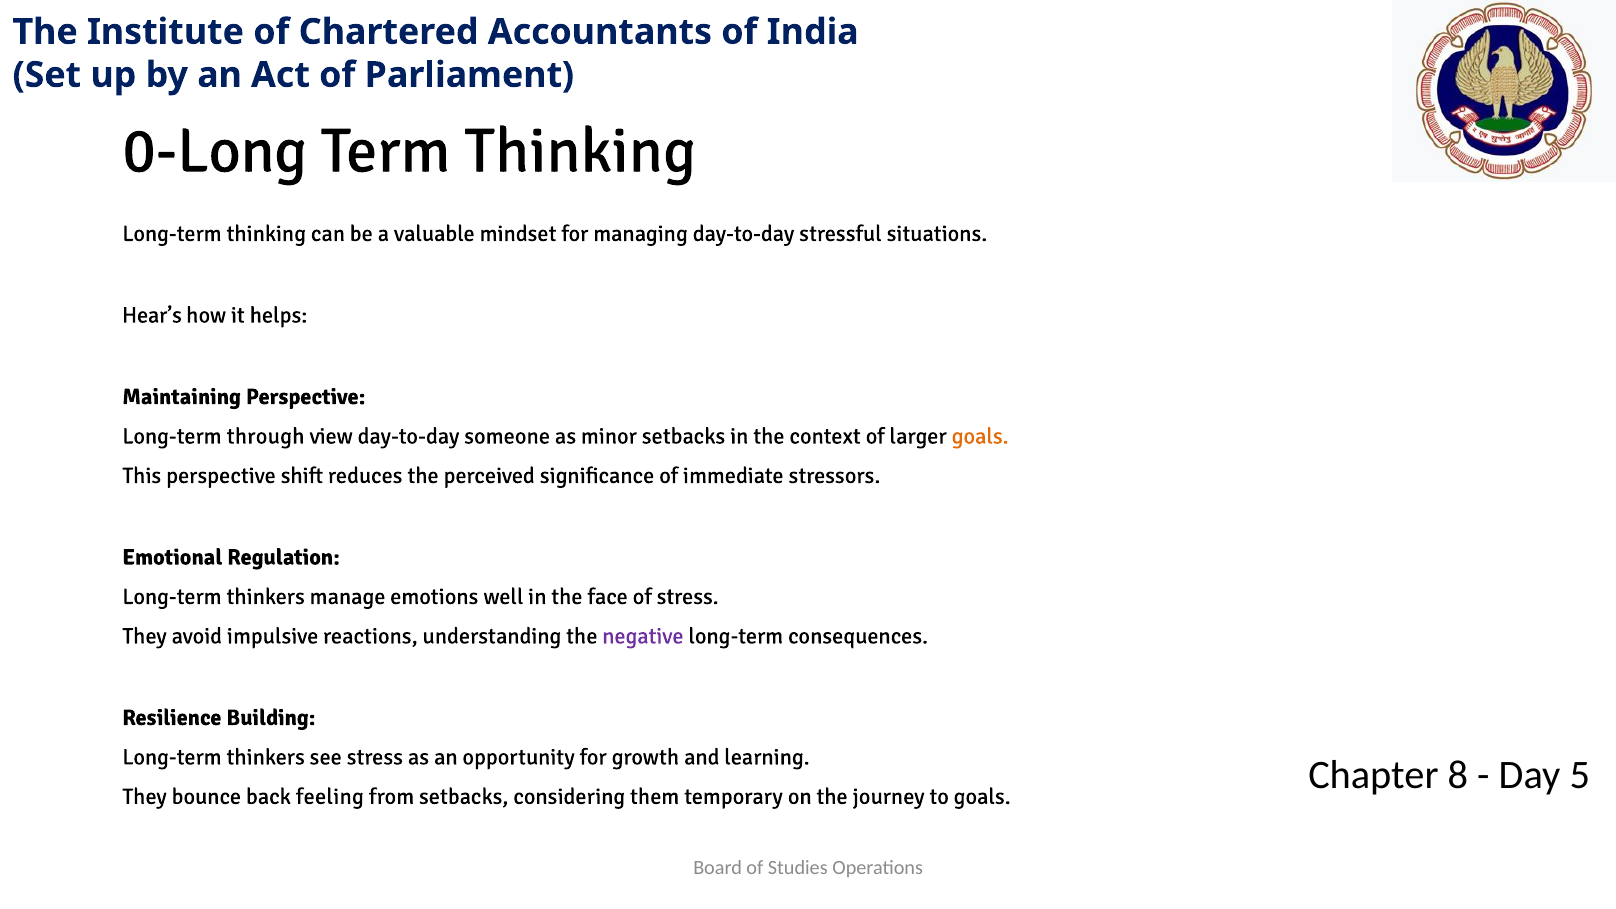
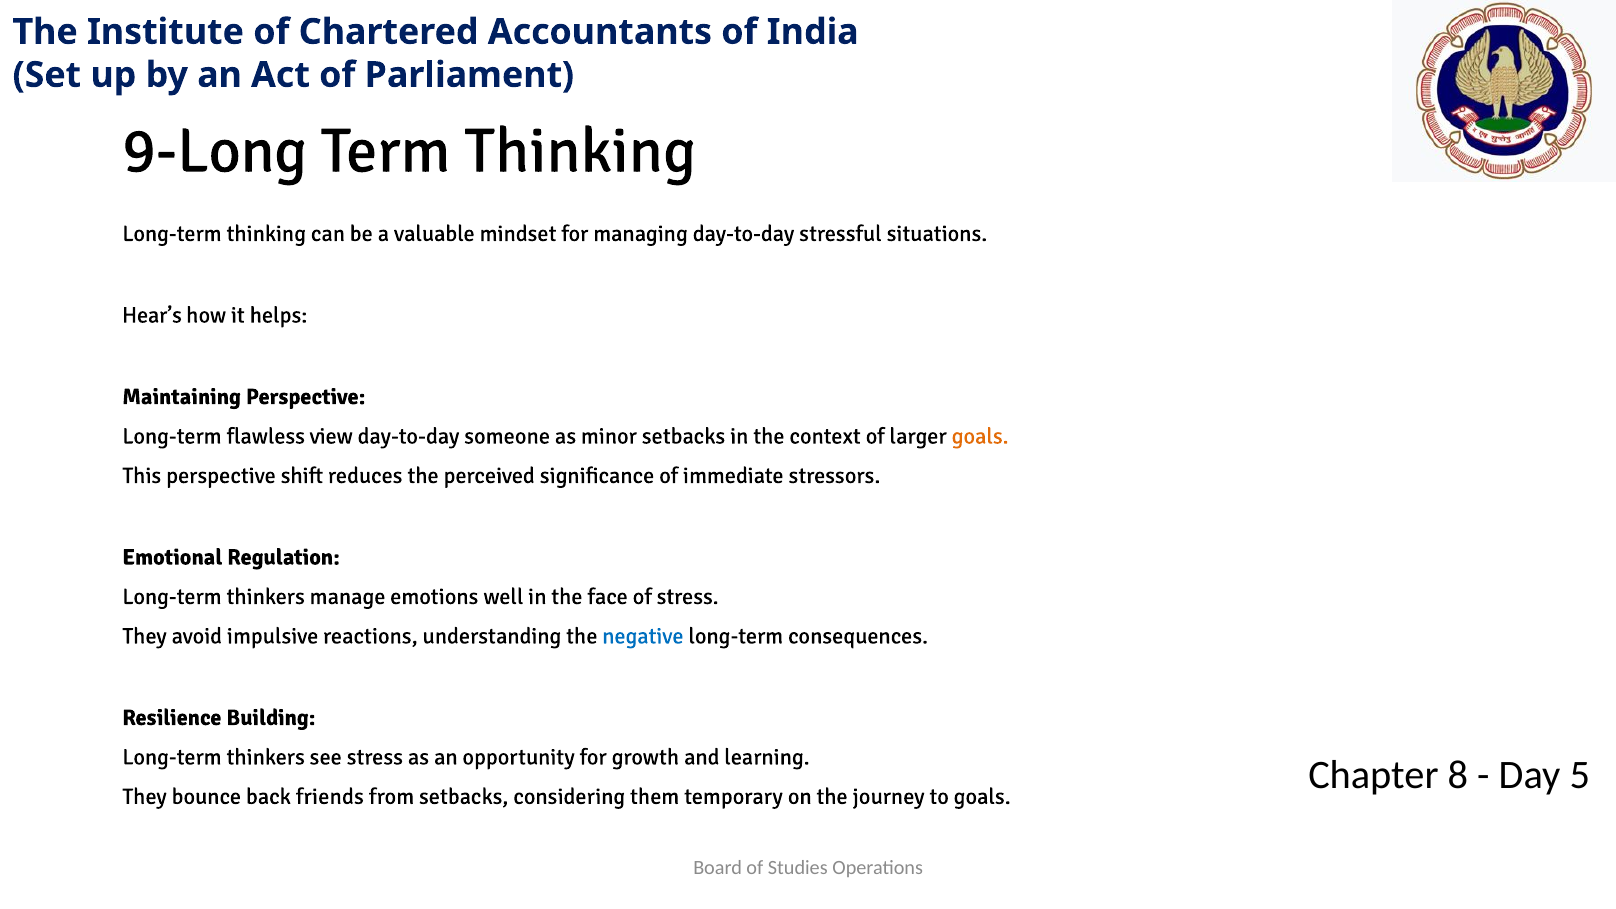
0-Long: 0-Long -> 9-Long
through: through -> flawless
negative colour: purple -> blue
feeling: feeling -> friends
